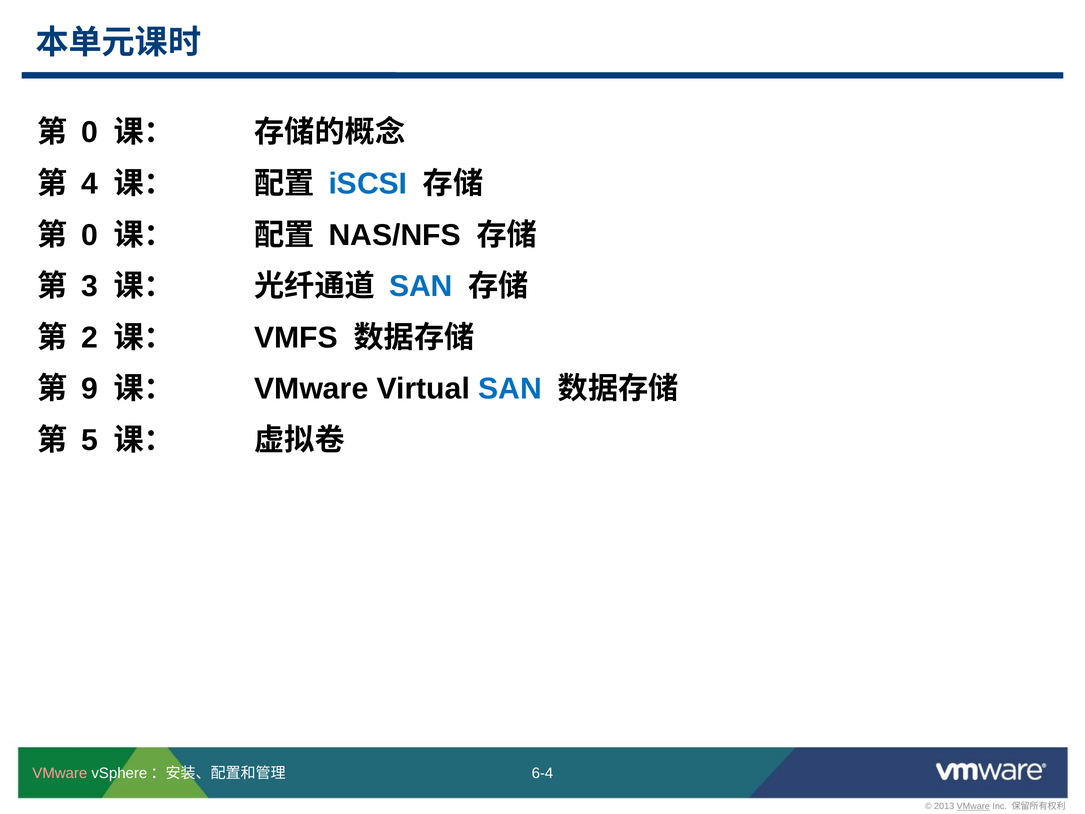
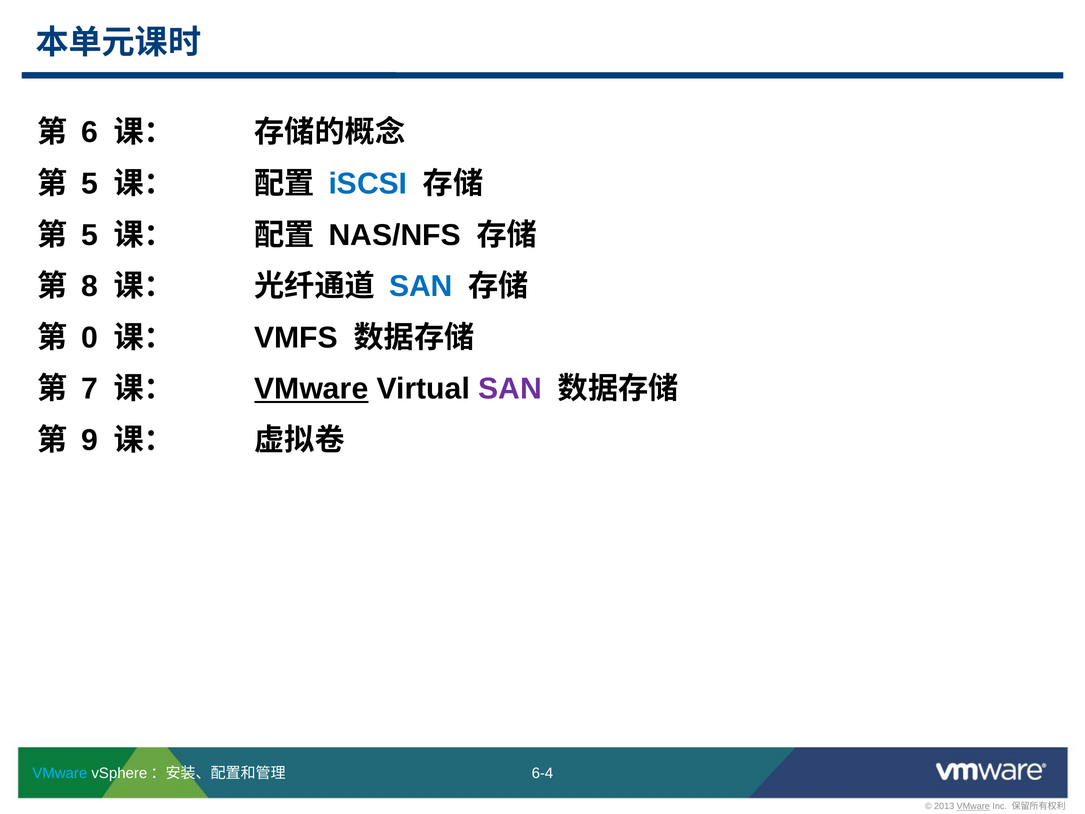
0 at (90, 132): 0 -> 6
4 at (90, 184): 4 -> 5
0 at (90, 235): 0 -> 5
3: 3 -> 8
2: 2 -> 0
9: 9 -> 7
VMware at (311, 389) underline: none -> present
SAN at (510, 389) colour: blue -> purple
5: 5 -> 9
VMware at (60, 773) colour: pink -> light blue
